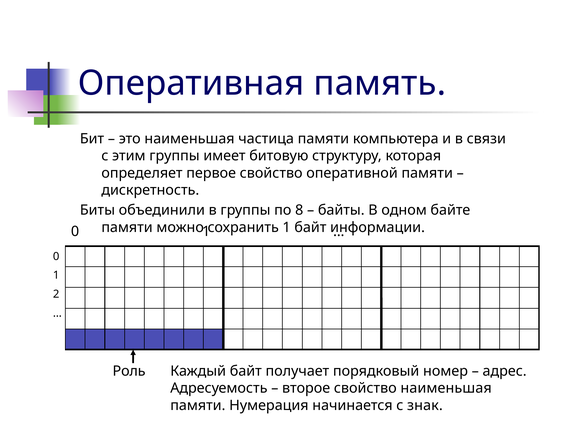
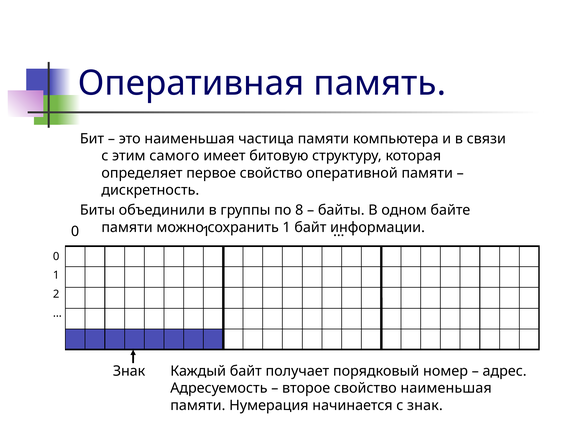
этим группы: группы -> самого
Роль at (129, 372): Роль -> Знак
